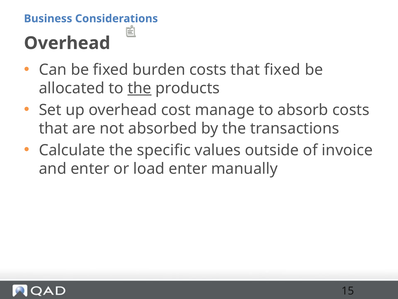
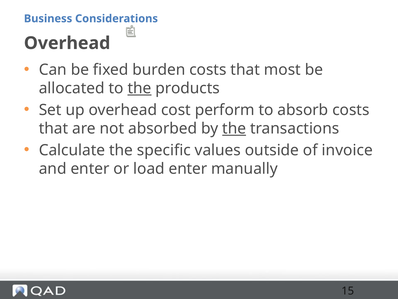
that fixed: fixed -> most
manage: manage -> perform
the at (234, 128) underline: none -> present
